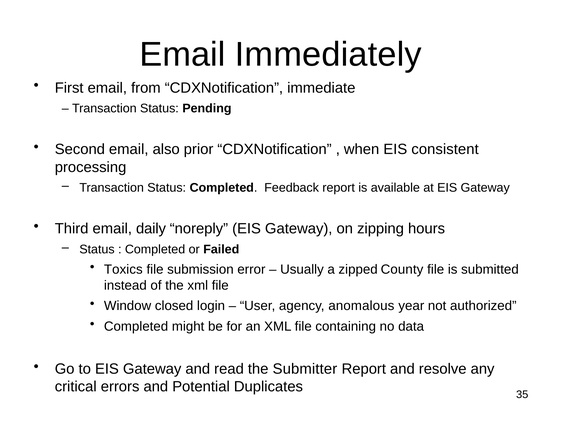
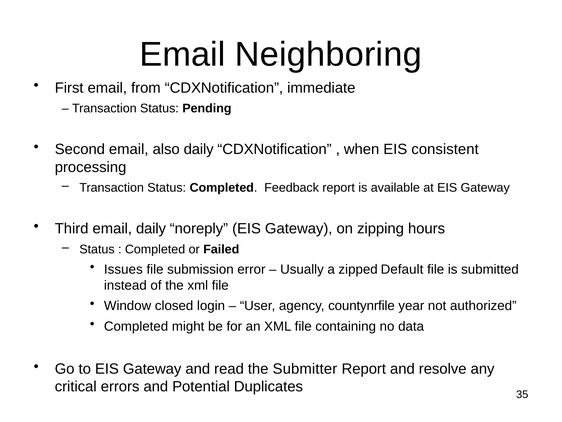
Immediately: Immediately -> Neighboring
also prior: prior -> daily
Toxics: Toxics -> Issues
County: County -> Default
anomalous: anomalous -> countynrfile
